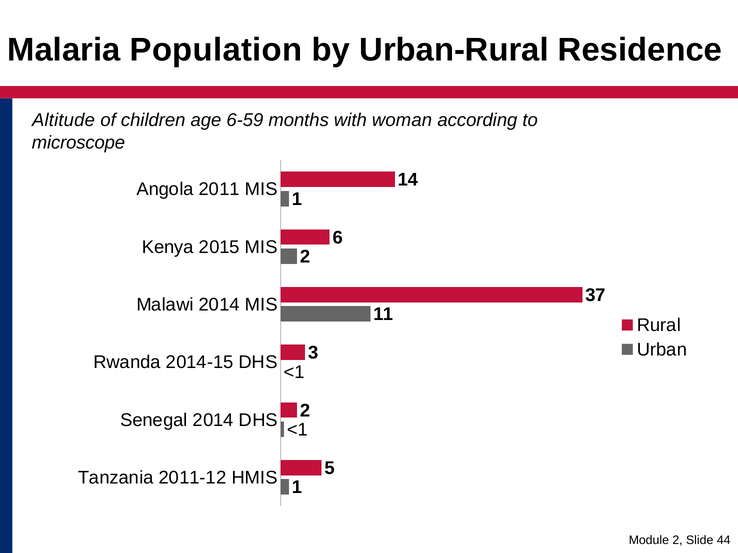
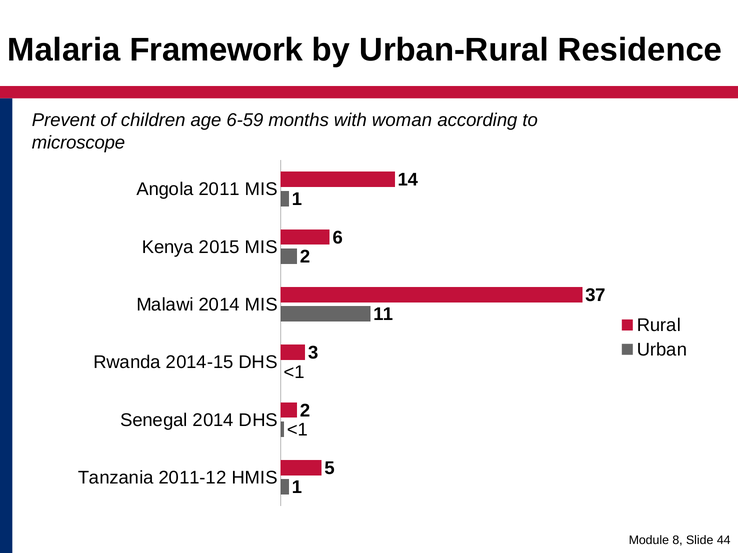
Population: Population -> Framework
Altitude: Altitude -> Prevent
Module 2: 2 -> 8
